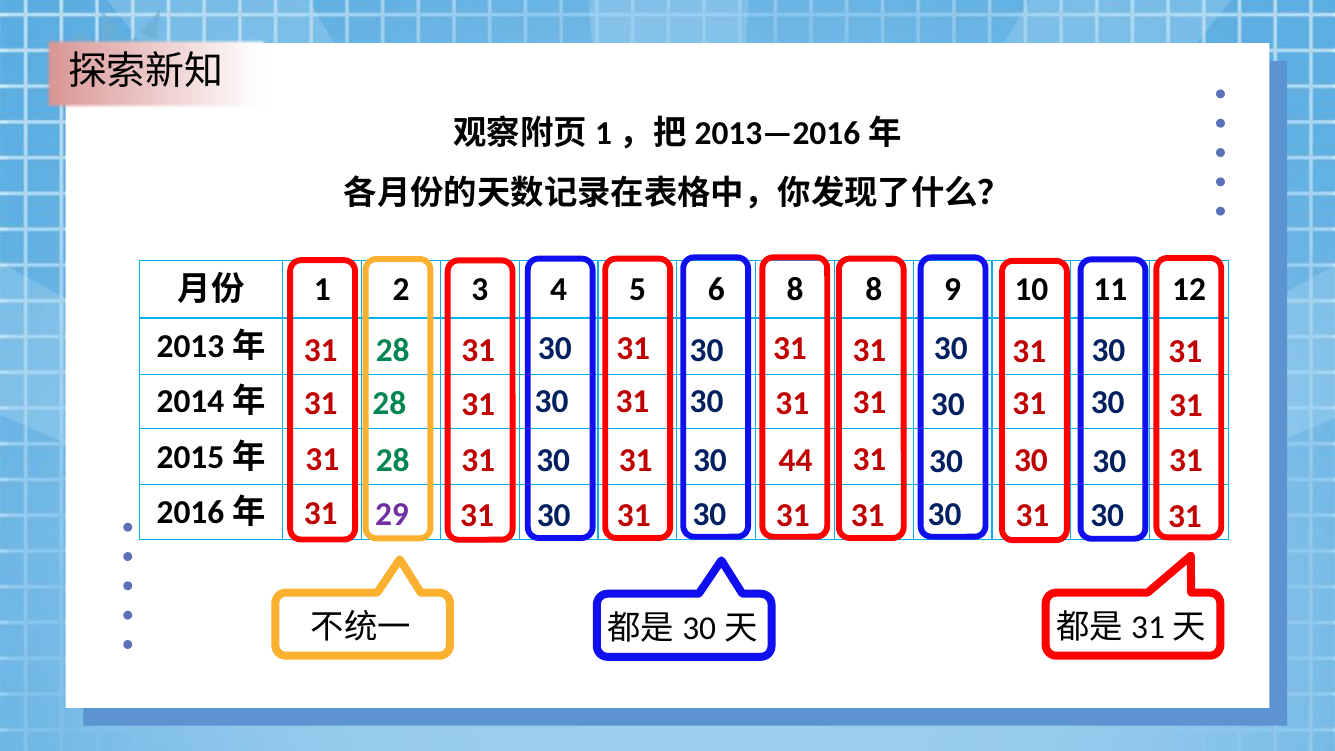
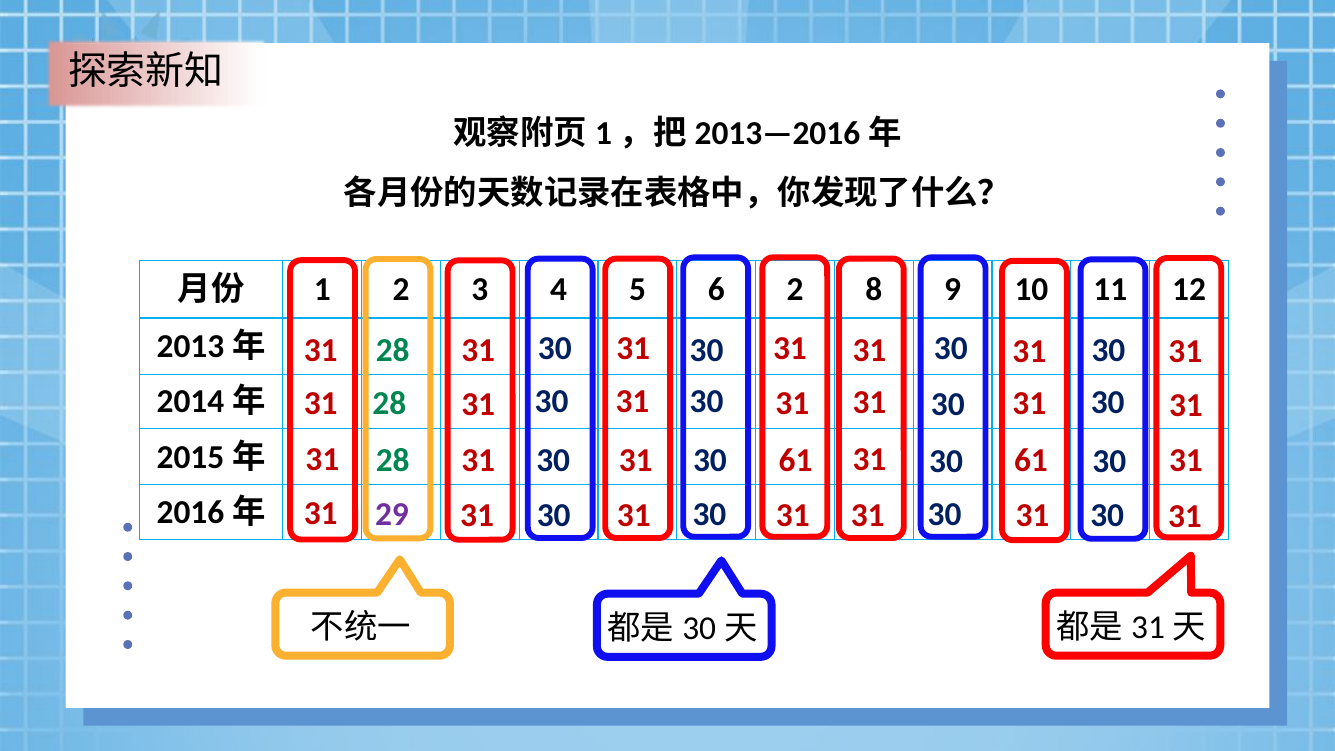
6 8: 8 -> 2
31 44: 44 -> 61
31 30 30: 30 -> 61
